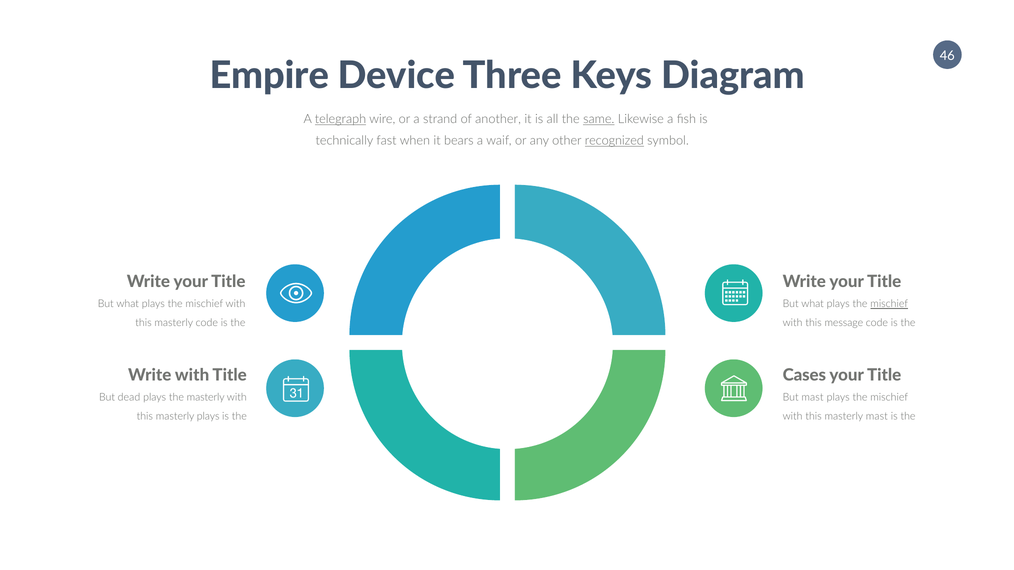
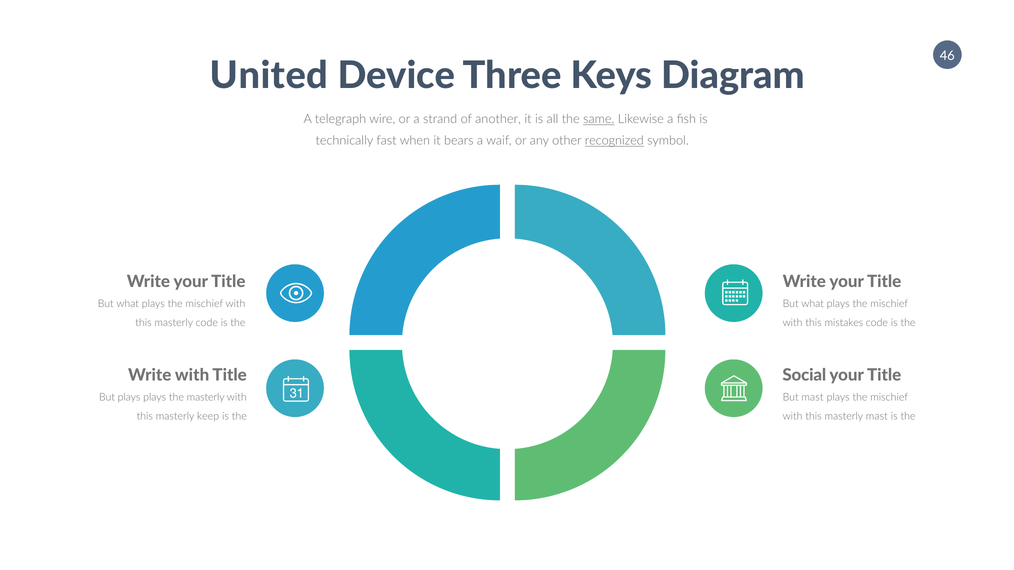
Empire: Empire -> United
telegraph underline: present -> none
mischief at (889, 304) underline: present -> none
message: message -> mistakes
Cases: Cases -> Social
But dead: dead -> plays
masterly plays: plays -> keep
